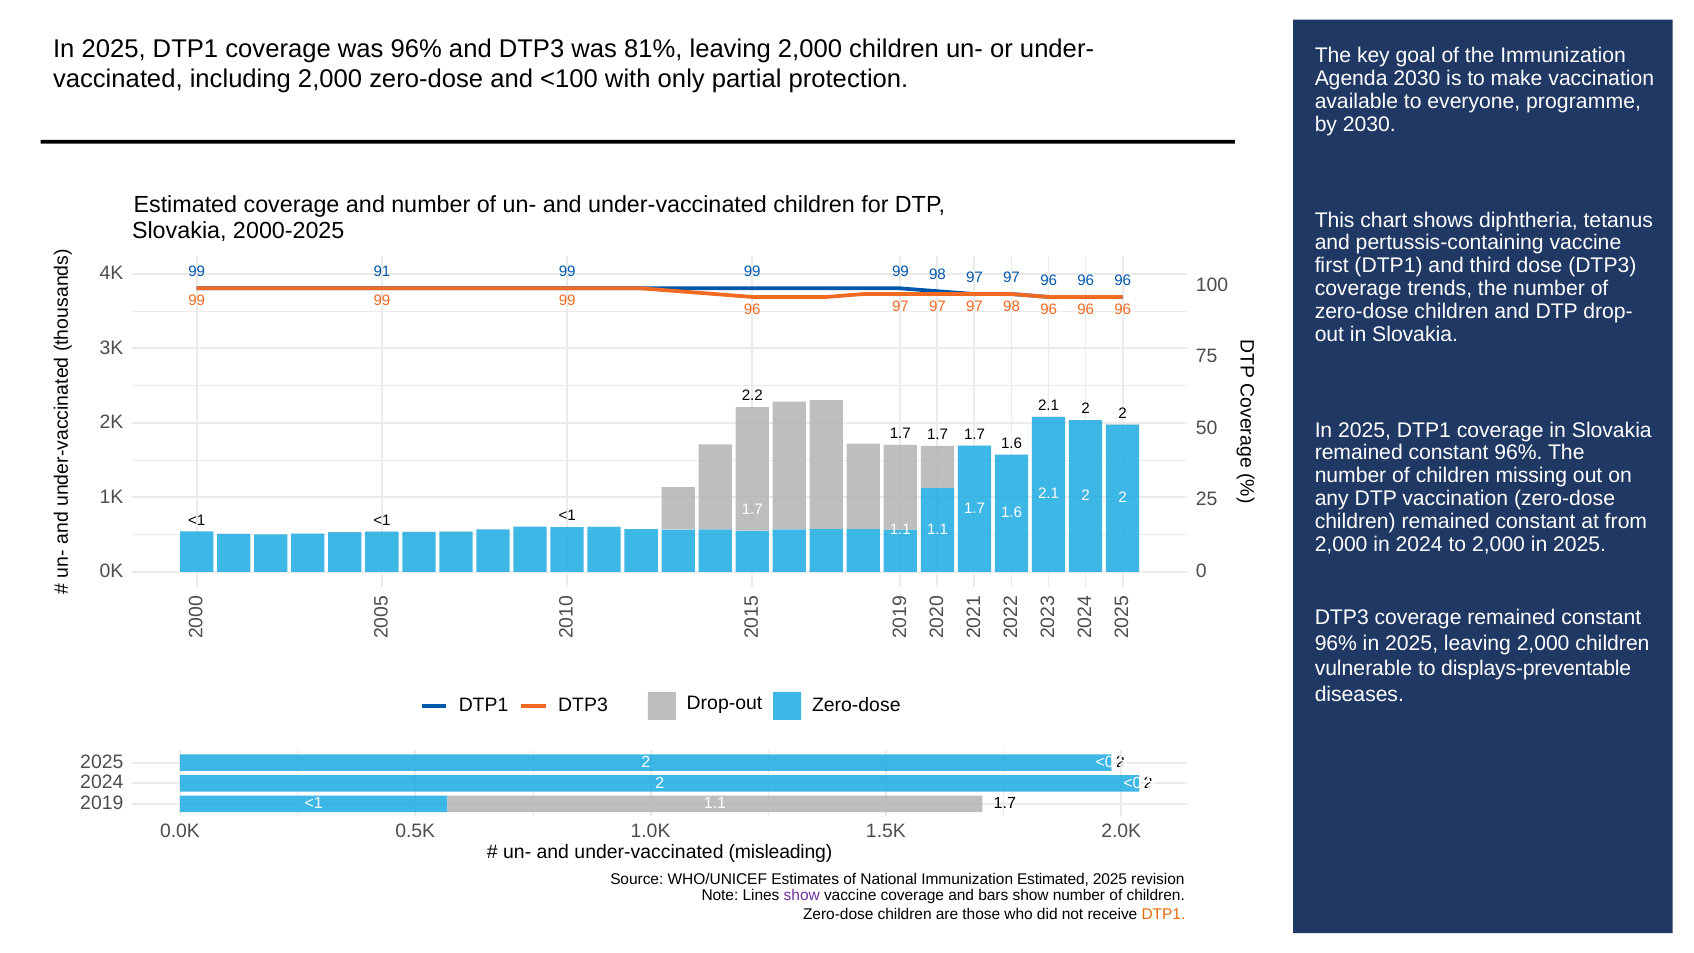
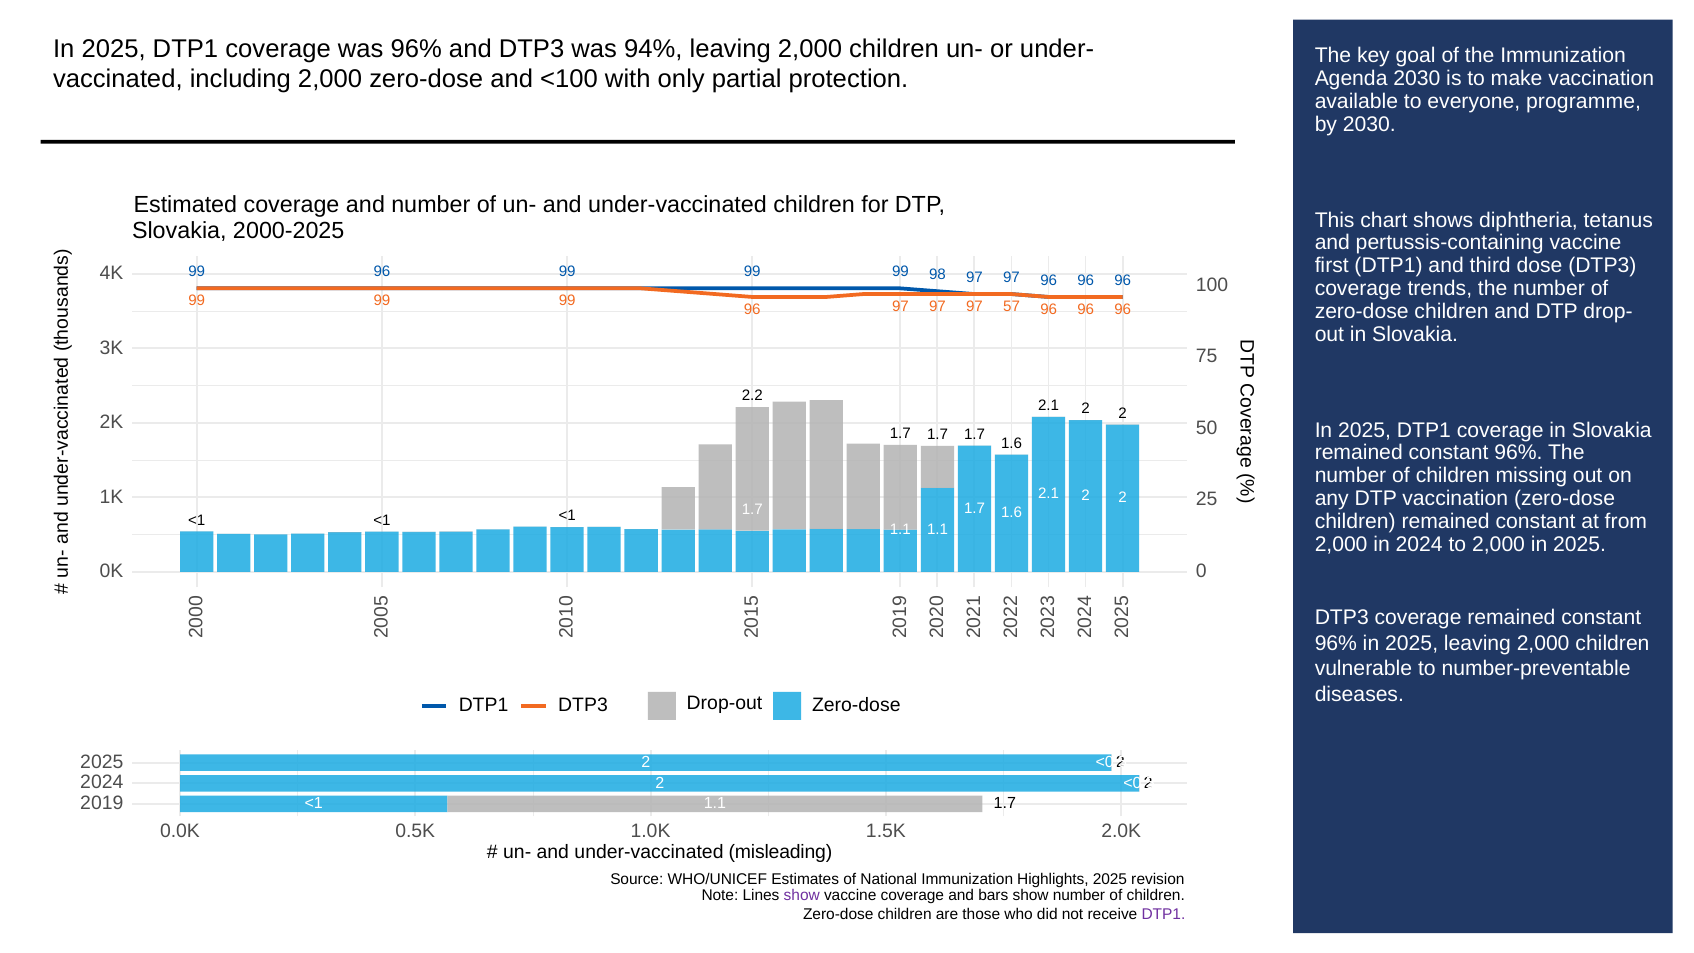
81%: 81% -> 94%
91 at (382, 272): 91 -> 96
97 98: 98 -> 57
displays-preventable: displays-preventable -> number-preventable
Immunization Estimated: Estimated -> Highlights
DTP1 at (1163, 914) colour: orange -> purple
